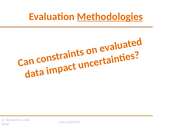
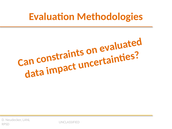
Methodologies underline: present -> none
